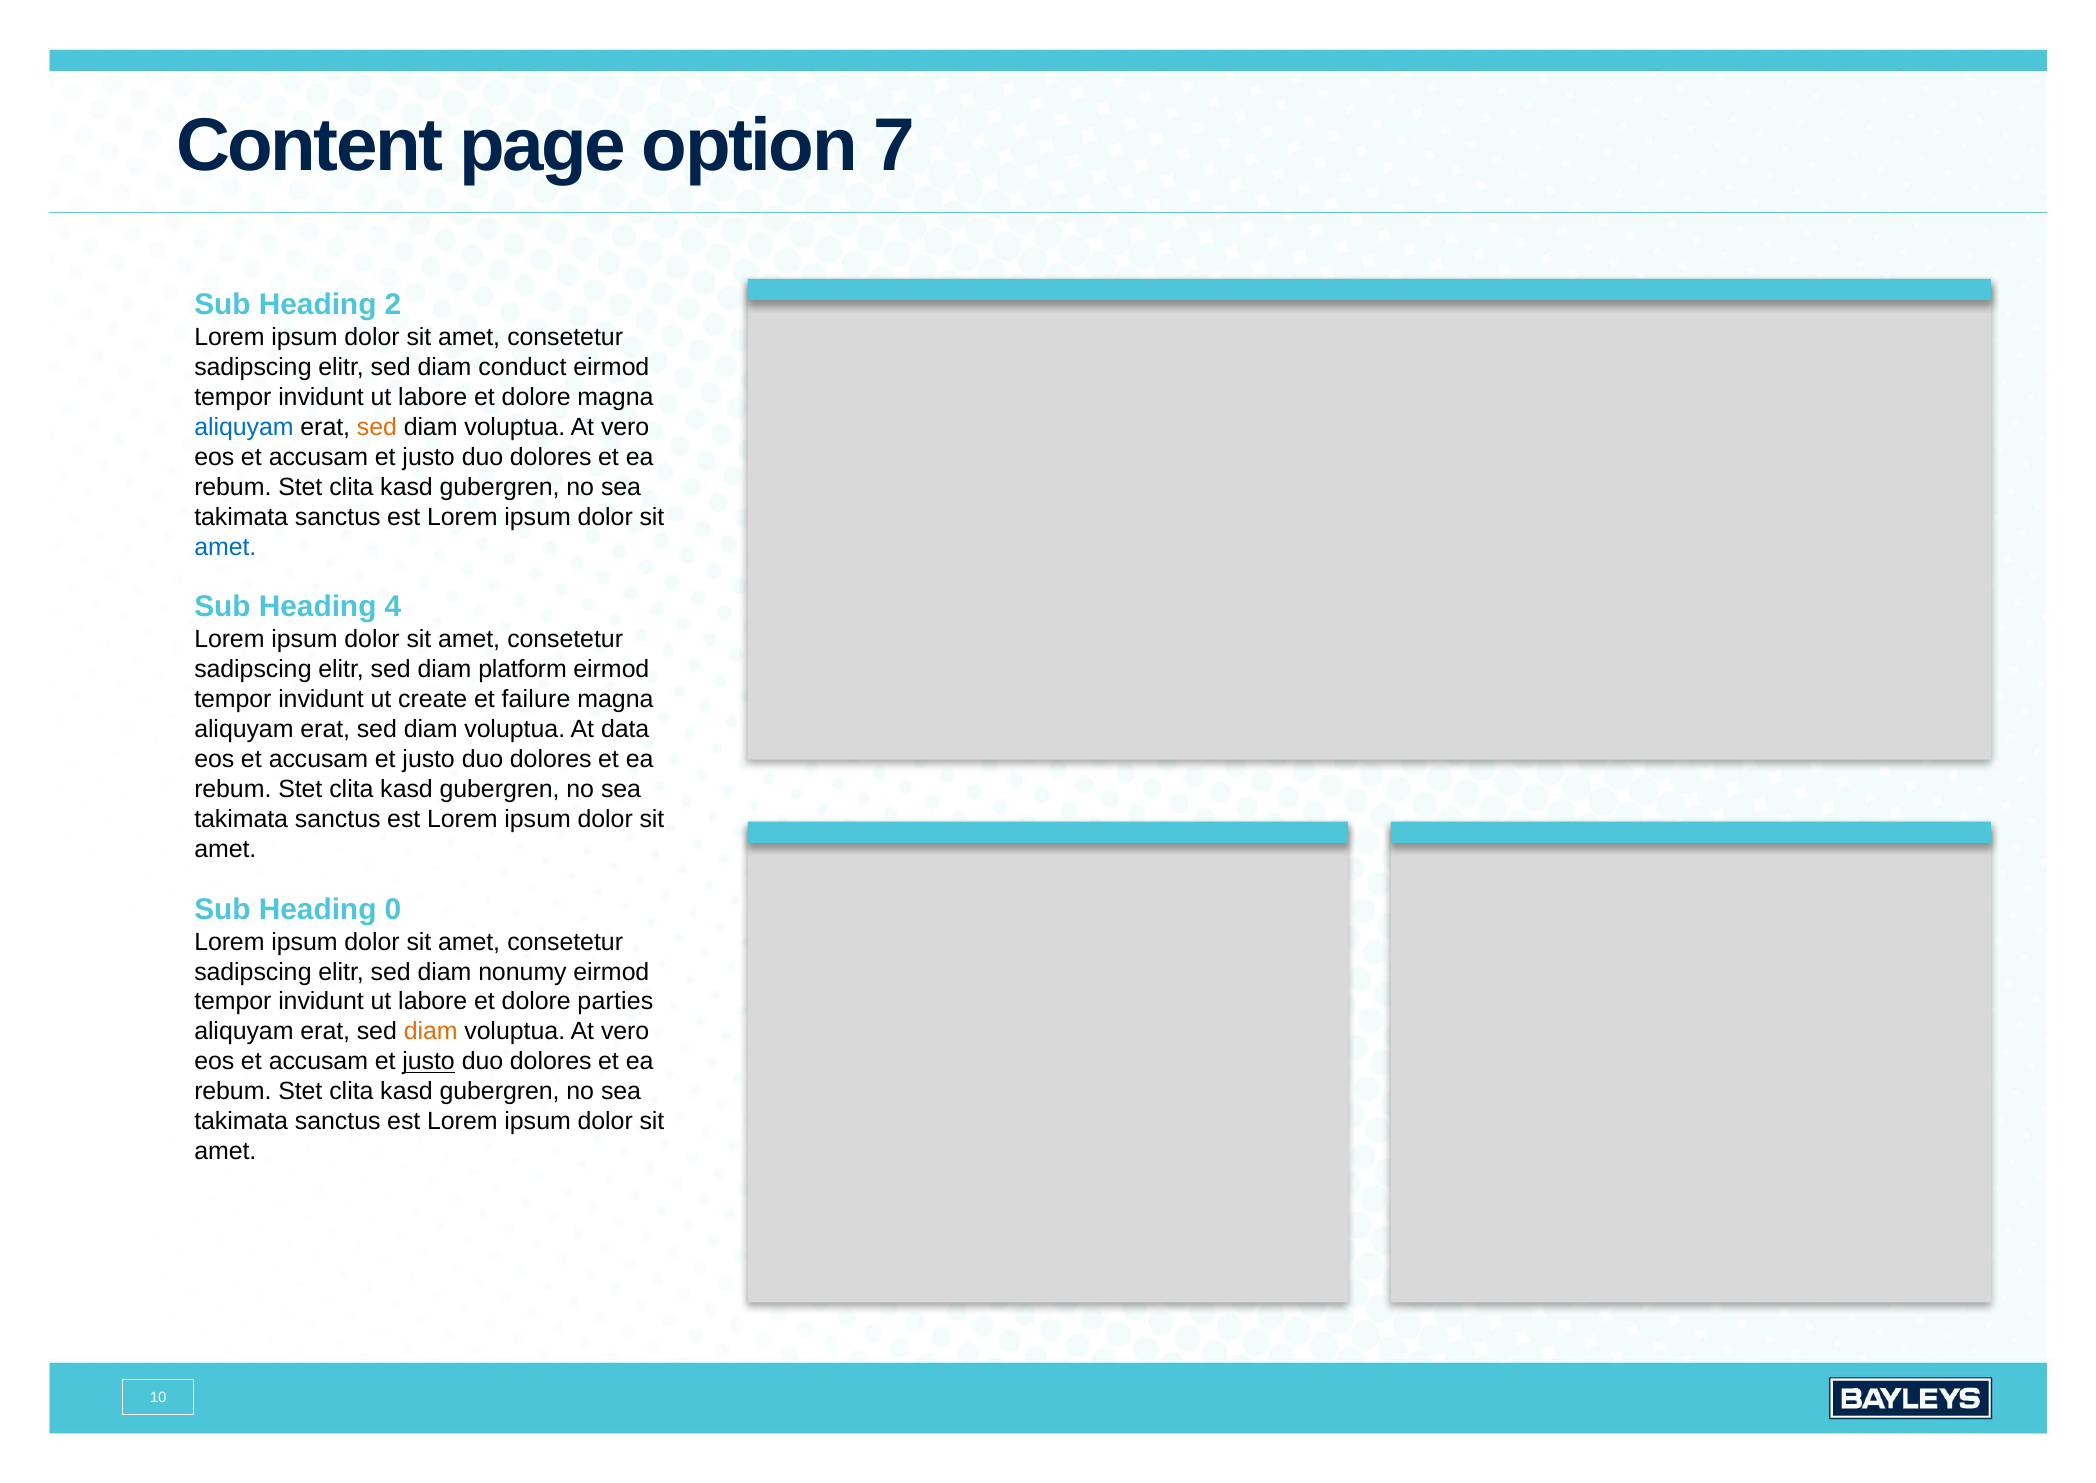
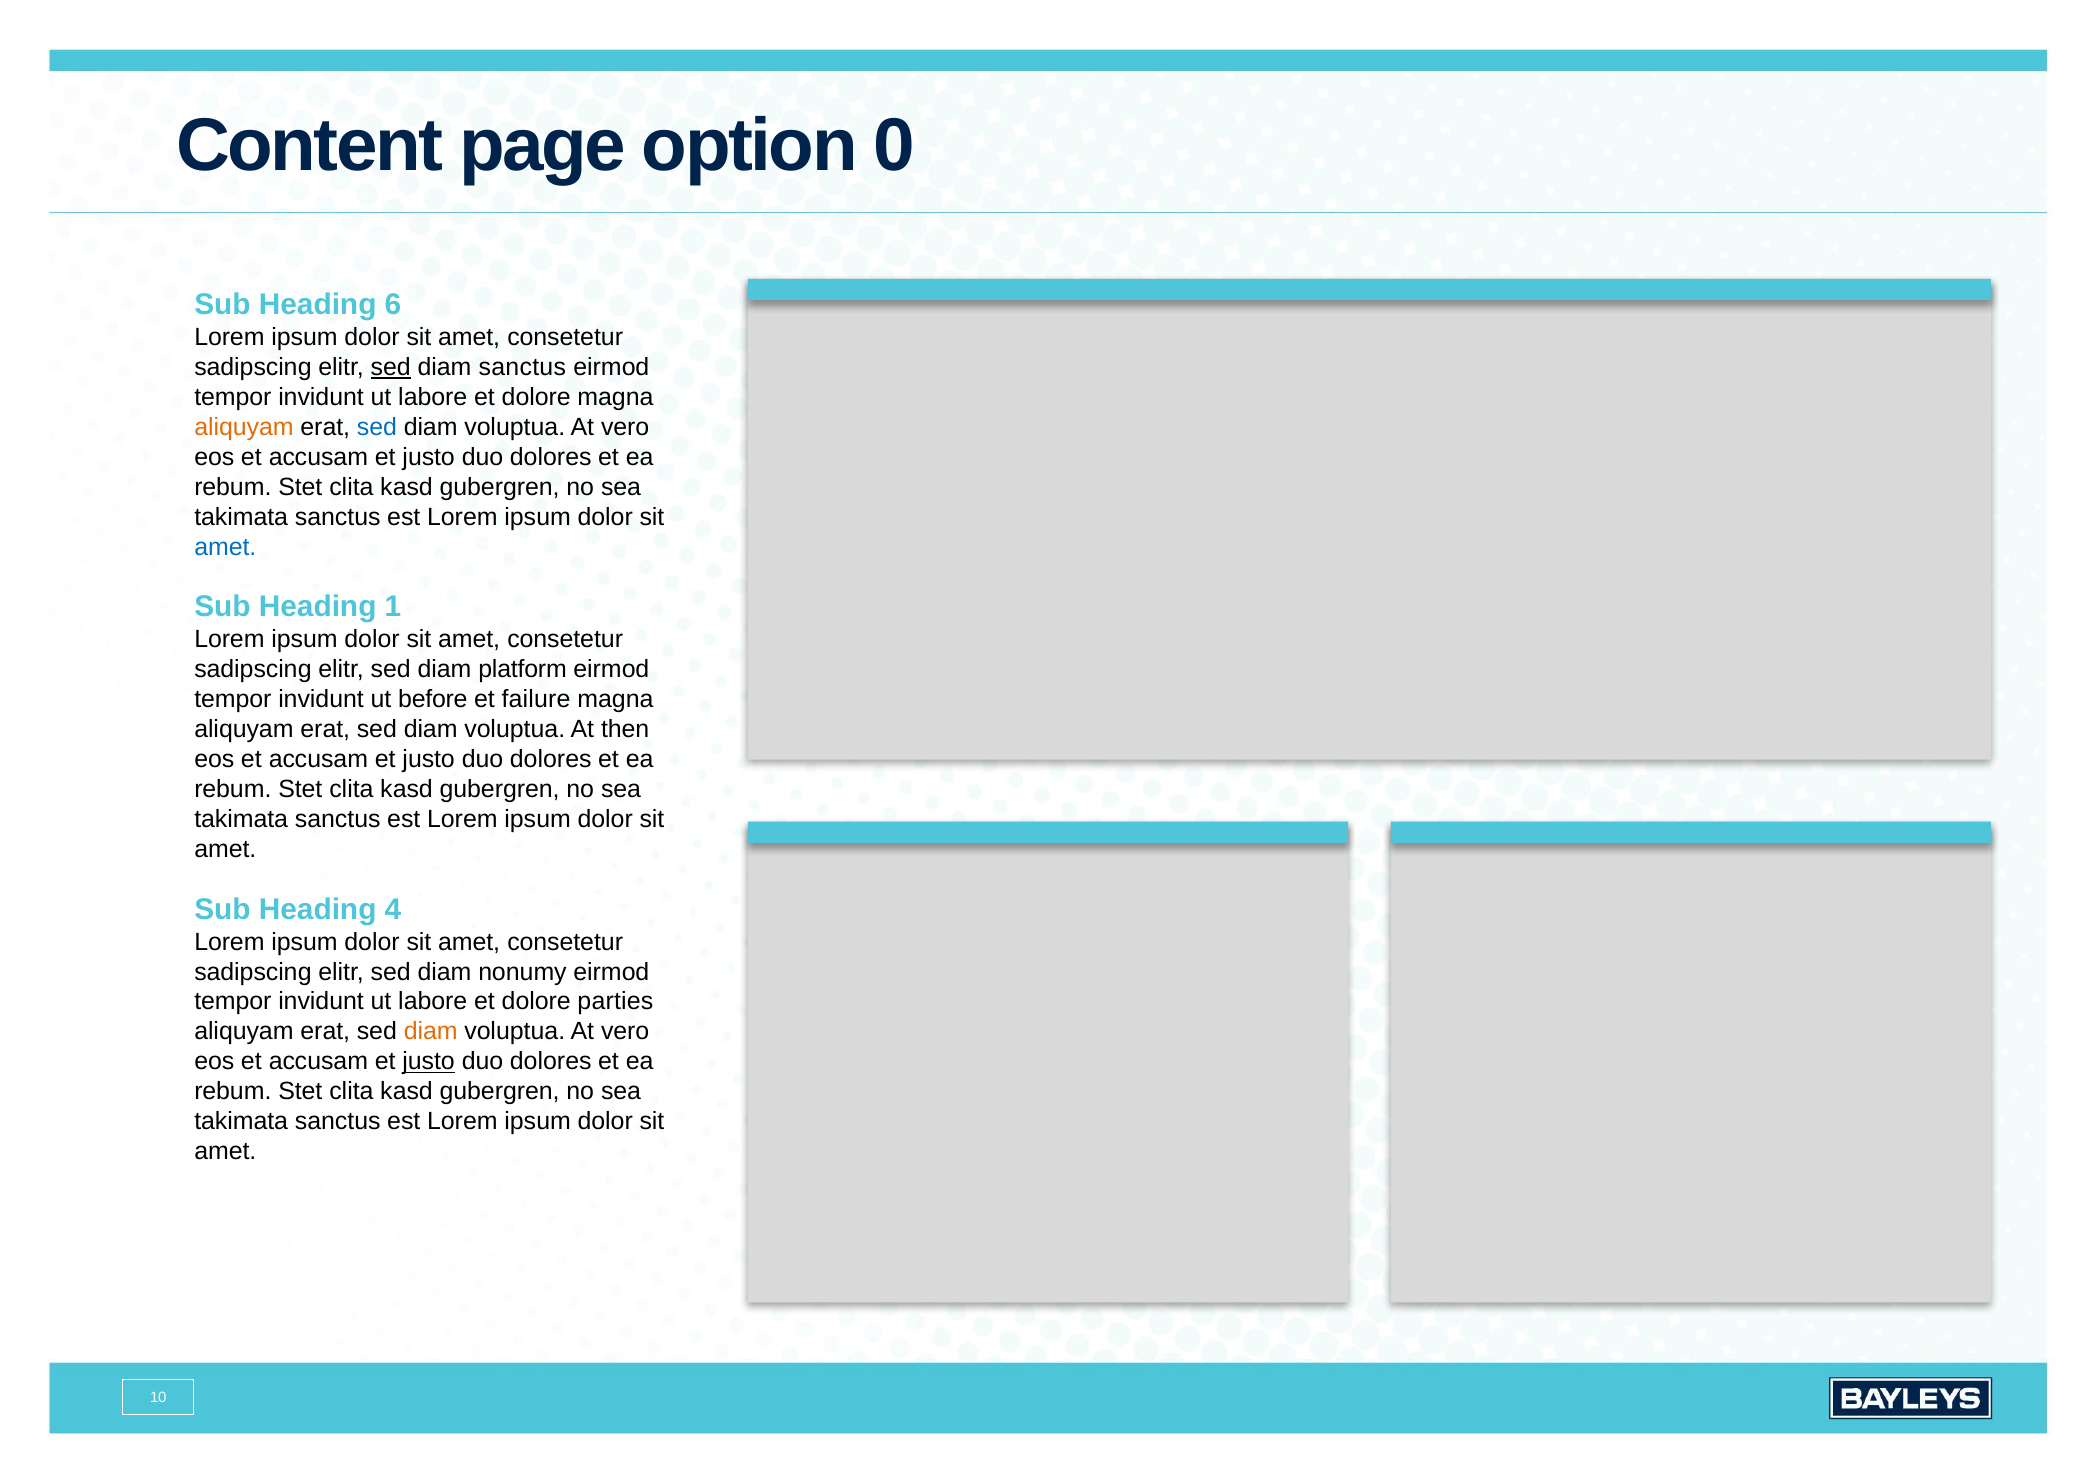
7: 7 -> 0
2: 2 -> 6
sed at (391, 367) underline: none -> present
diam conduct: conduct -> sanctus
aliquyam at (244, 427) colour: blue -> orange
sed at (377, 427) colour: orange -> blue
4: 4 -> 1
create: create -> before
data: data -> then
0: 0 -> 4
